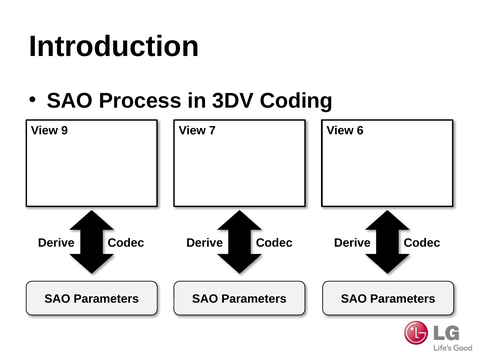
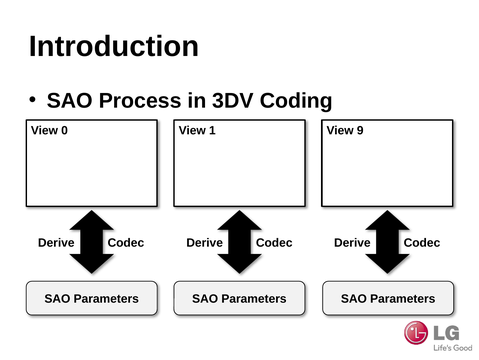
9: 9 -> 0
7: 7 -> 1
6: 6 -> 9
